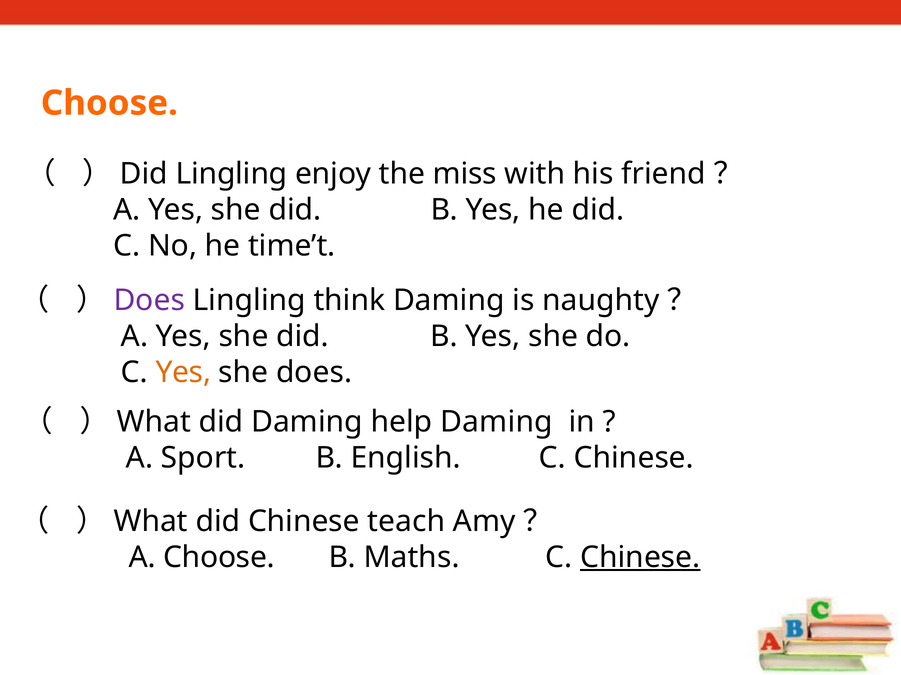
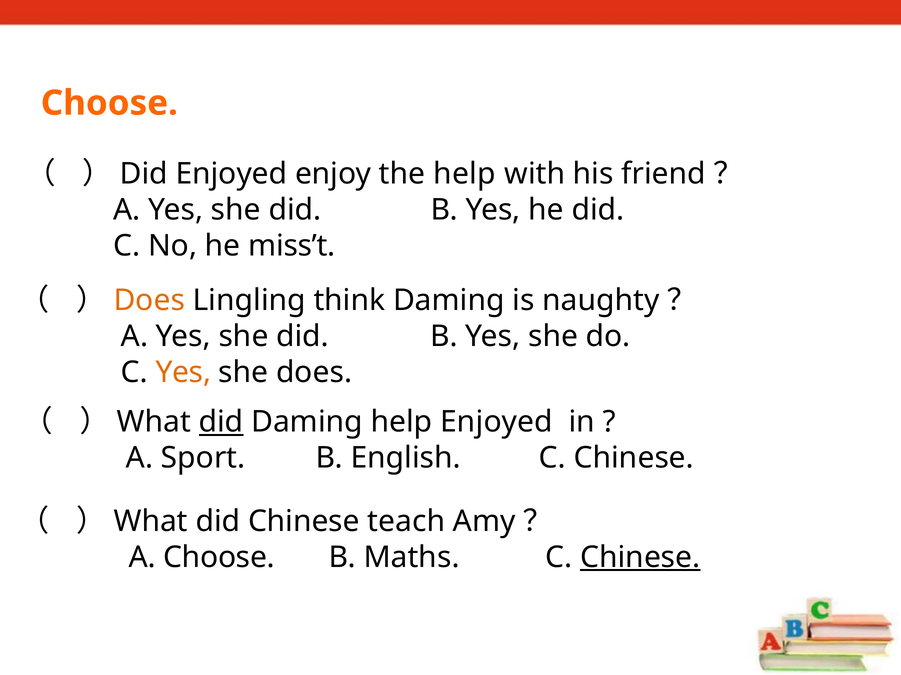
Did Lingling: Lingling -> Enjoyed
the miss: miss -> help
time’t: time’t -> miss’t
Does at (149, 301) colour: purple -> orange
did at (221, 422) underline: none -> present
help Daming: Daming -> Enjoyed
